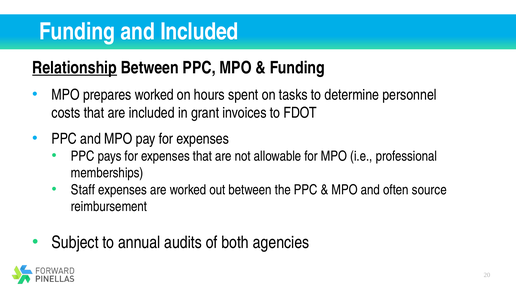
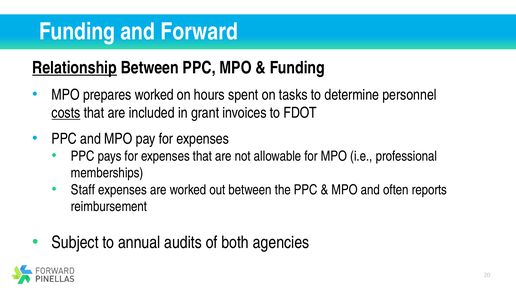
and Included: Included -> Forward
costs underline: none -> present
source: source -> reports
